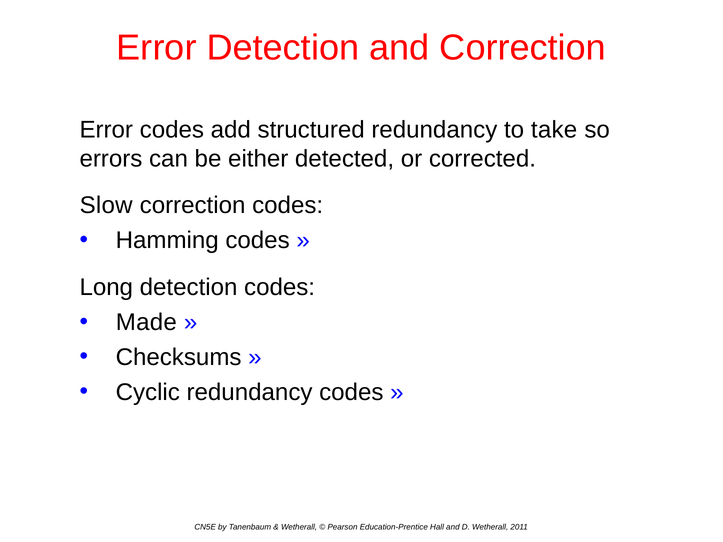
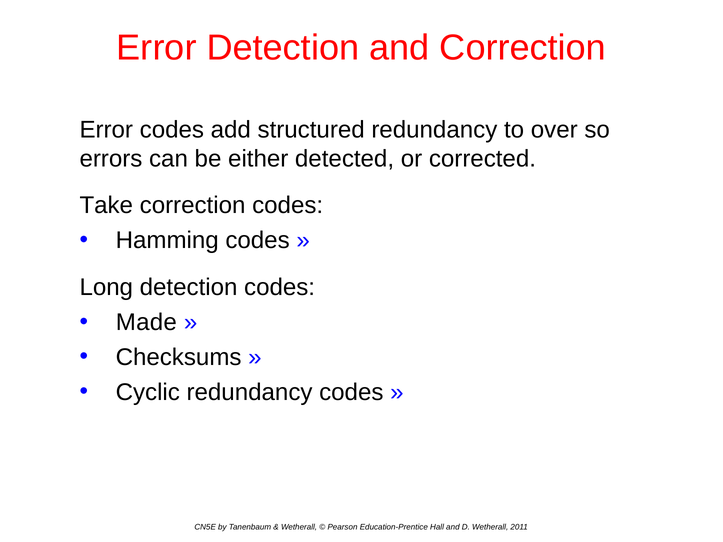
take: take -> over
Slow: Slow -> Take
